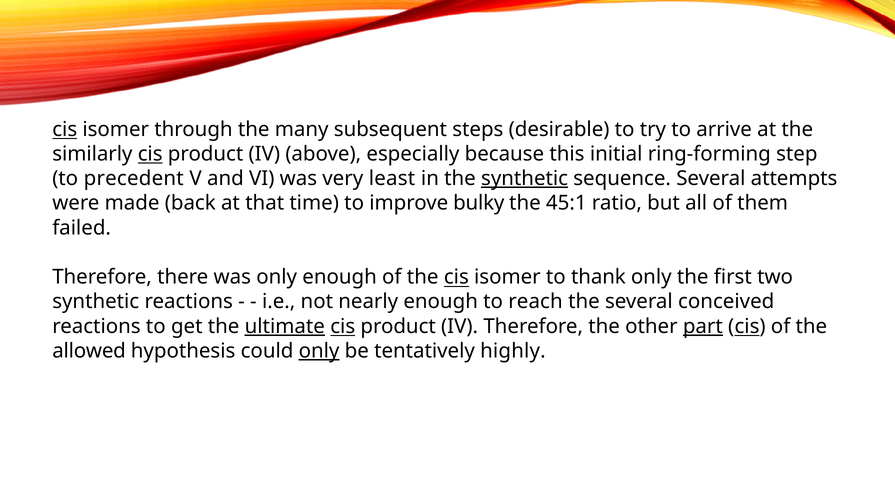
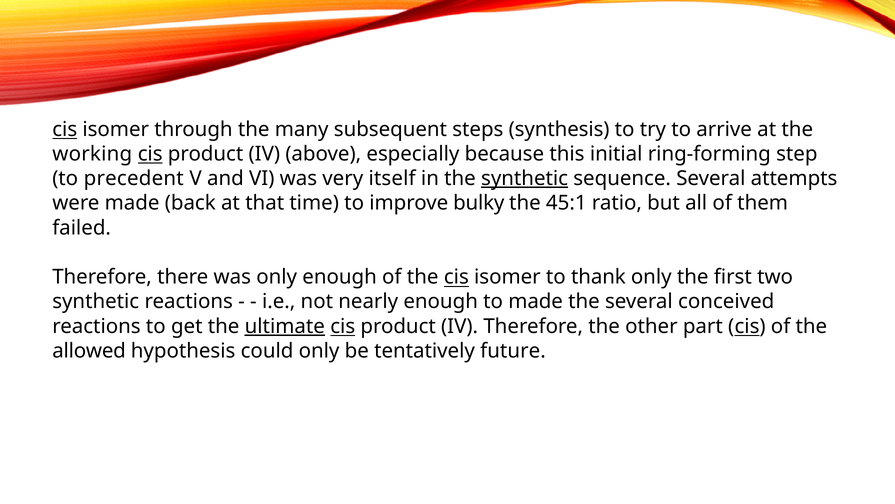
desirable: desirable -> synthesis
similarly: similarly -> working
least: least -> itself
to reach: reach -> made
part underline: present -> none
only at (319, 351) underline: present -> none
highly: highly -> future
